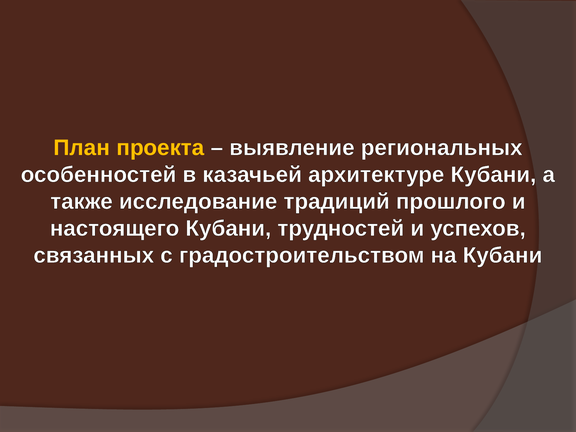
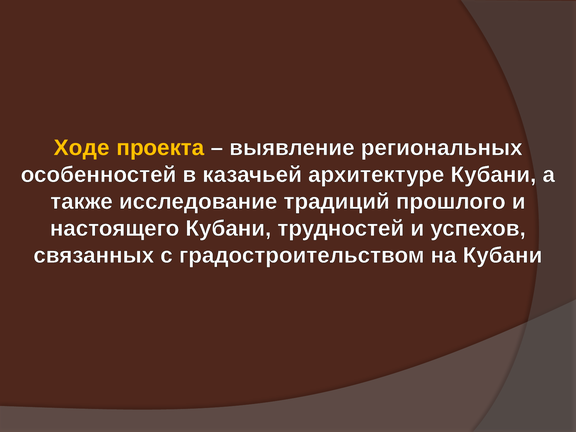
План: План -> Ходе
